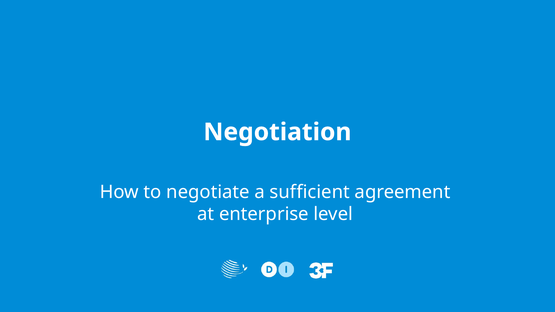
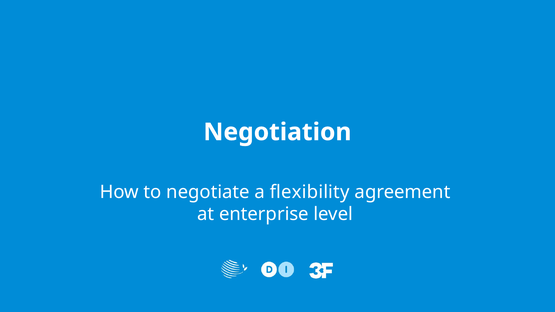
sufficient: sufficient -> flexibility
